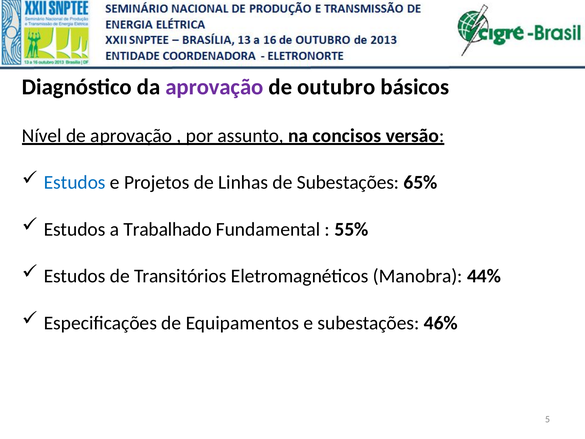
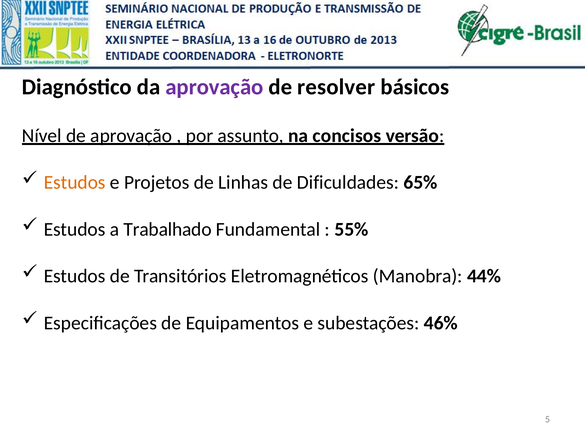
outubro: outubro -> resolver
Estudos at (75, 182) colour: blue -> orange
de Subestações: Subestações -> Dificuldades
